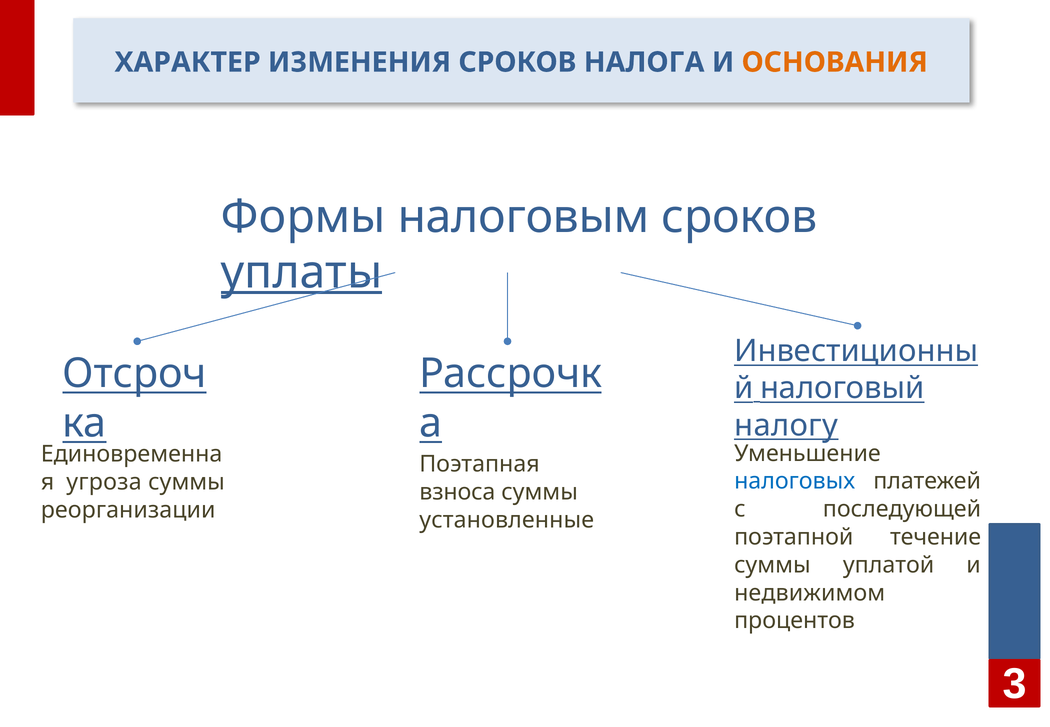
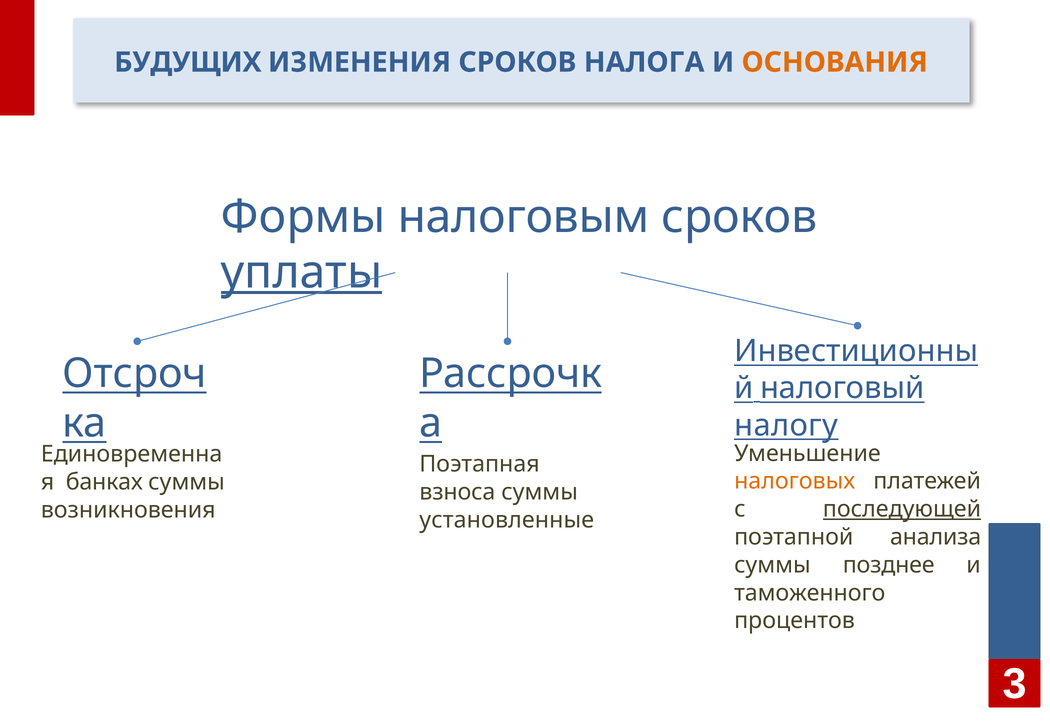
ХАРАКТЕР: ХАРАКТЕР -> БУДУЩИХ
налоговых colour: blue -> orange
угроза: угроза -> банках
последующей underline: none -> present
реорганизации: реорганизации -> возникновения
течение: течение -> анализа
уплатой: уплатой -> позднее
недвижимом: недвижимом -> таможенного
